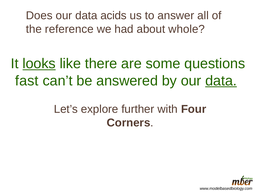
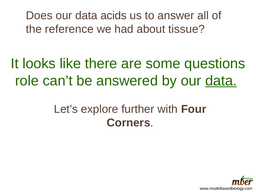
whole: whole -> tissue
looks underline: present -> none
fast: fast -> role
